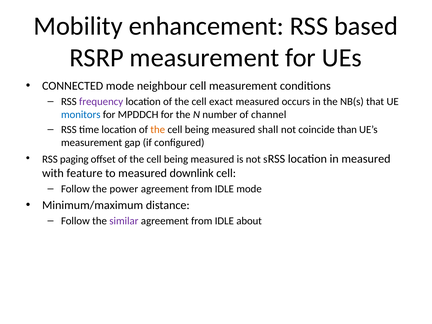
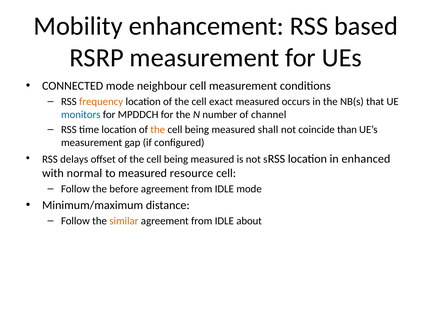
frequency colour: purple -> orange
paging: paging -> delays
in measured: measured -> enhanced
feature: feature -> normal
downlink: downlink -> resource
power: power -> before
similar colour: purple -> orange
